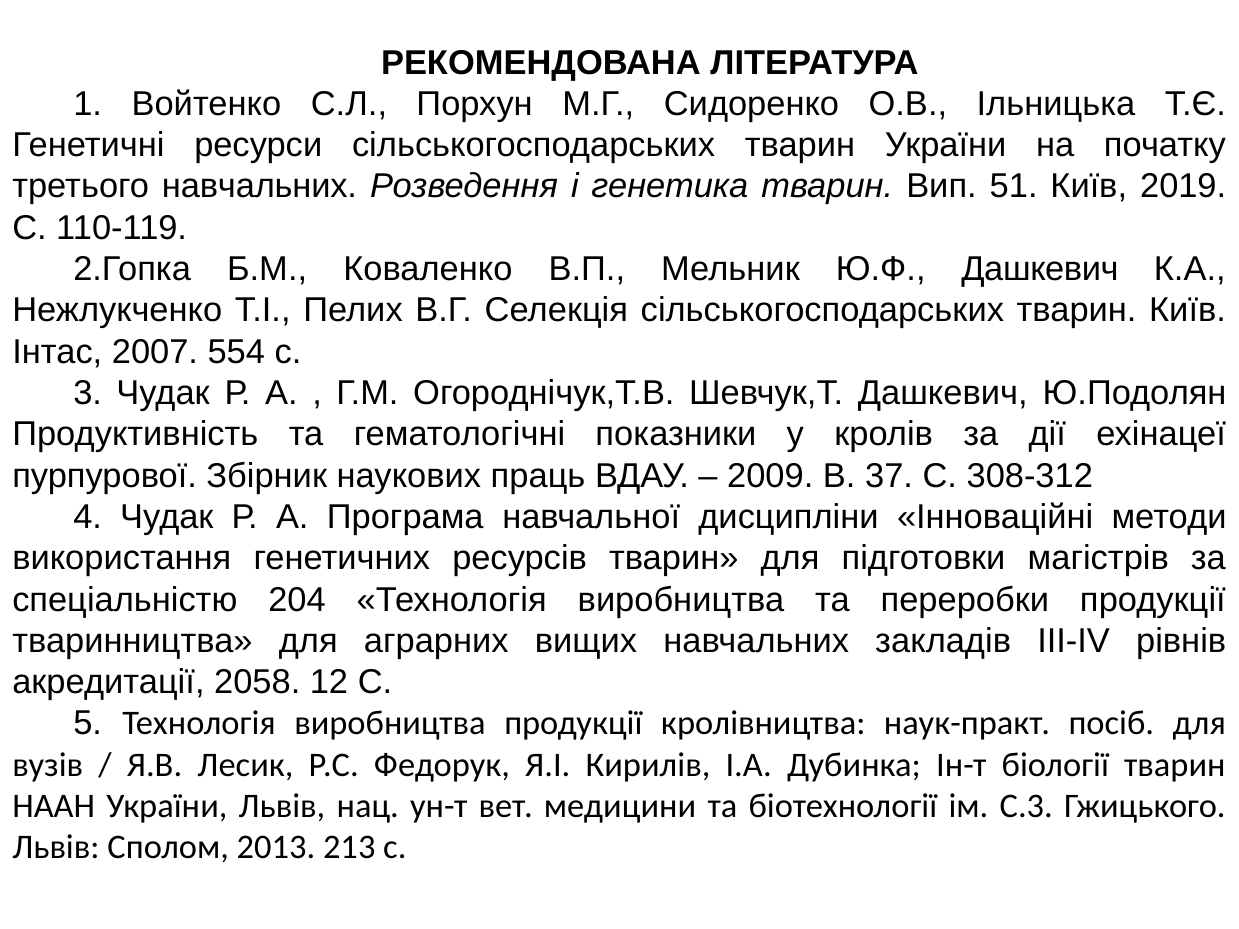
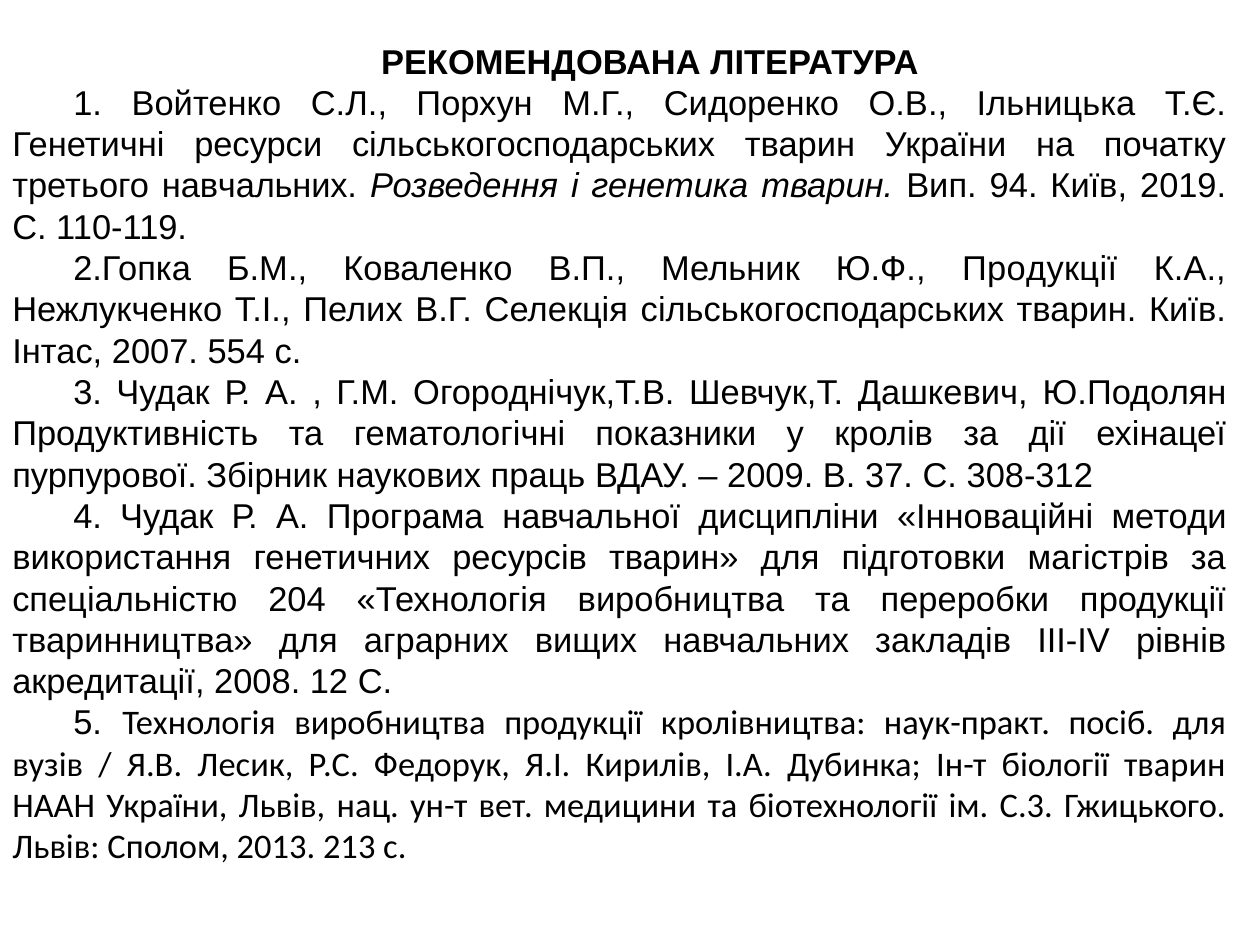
51: 51 -> 94
Ю.Ф Дашкевич: Дашкевич -> Продукції
2058: 2058 -> 2008
